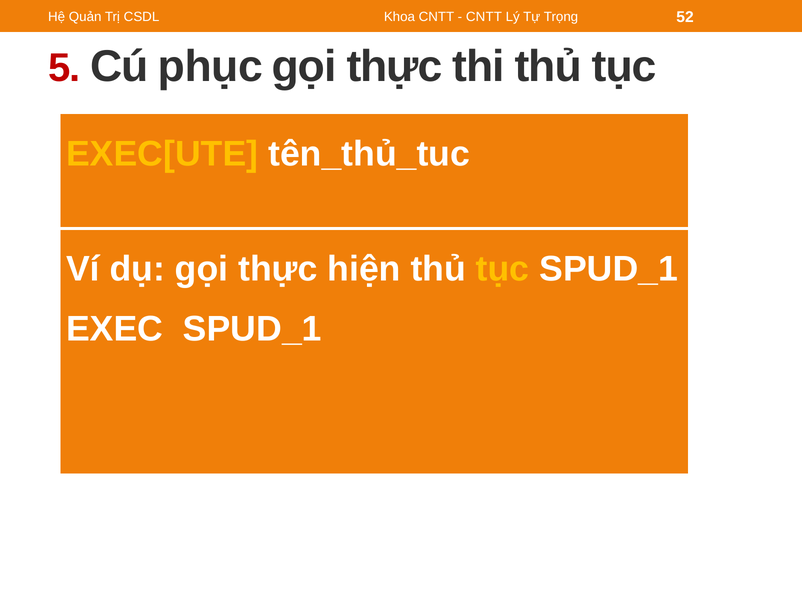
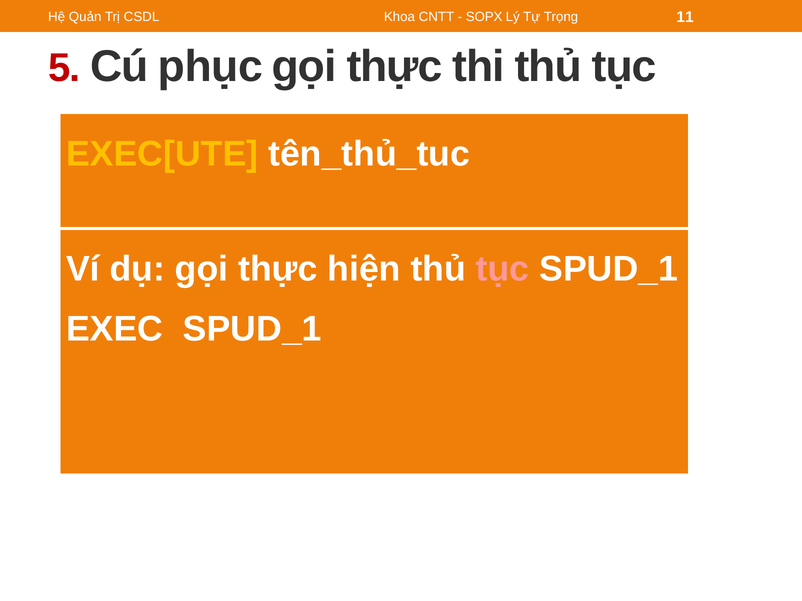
CNTT at (484, 17): CNTT -> SOPX
52: 52 -> 11
tục at (503, 269) colour: yellow -> pink
